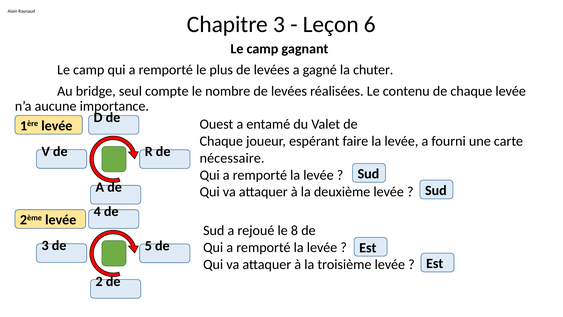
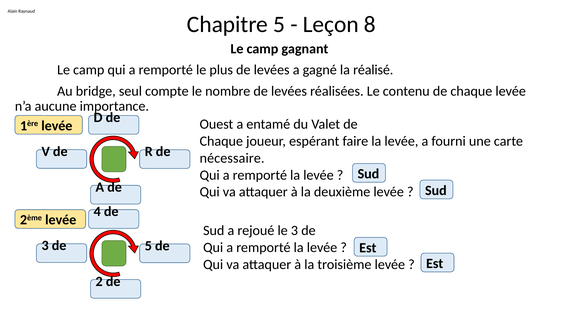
Chapitre 3: 3 -> 5
6: 6 -> 8
chuter: chuter -> réalisé
le 8: 8 -> 3
